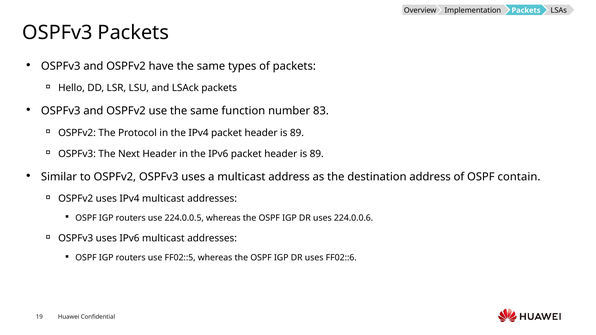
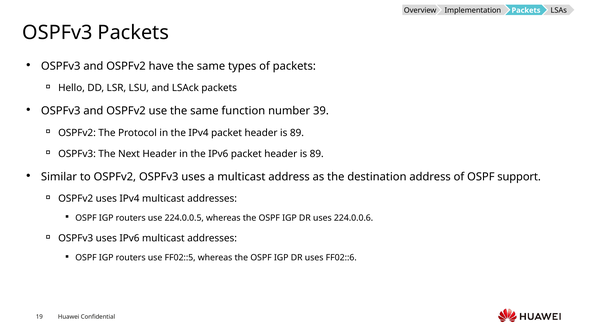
83: 83 -> 39
contain: contain -> support
